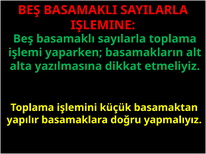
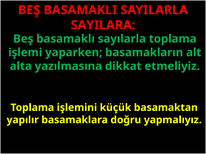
IŞLEMINE: IŞLEMINE -> SAYILARA
